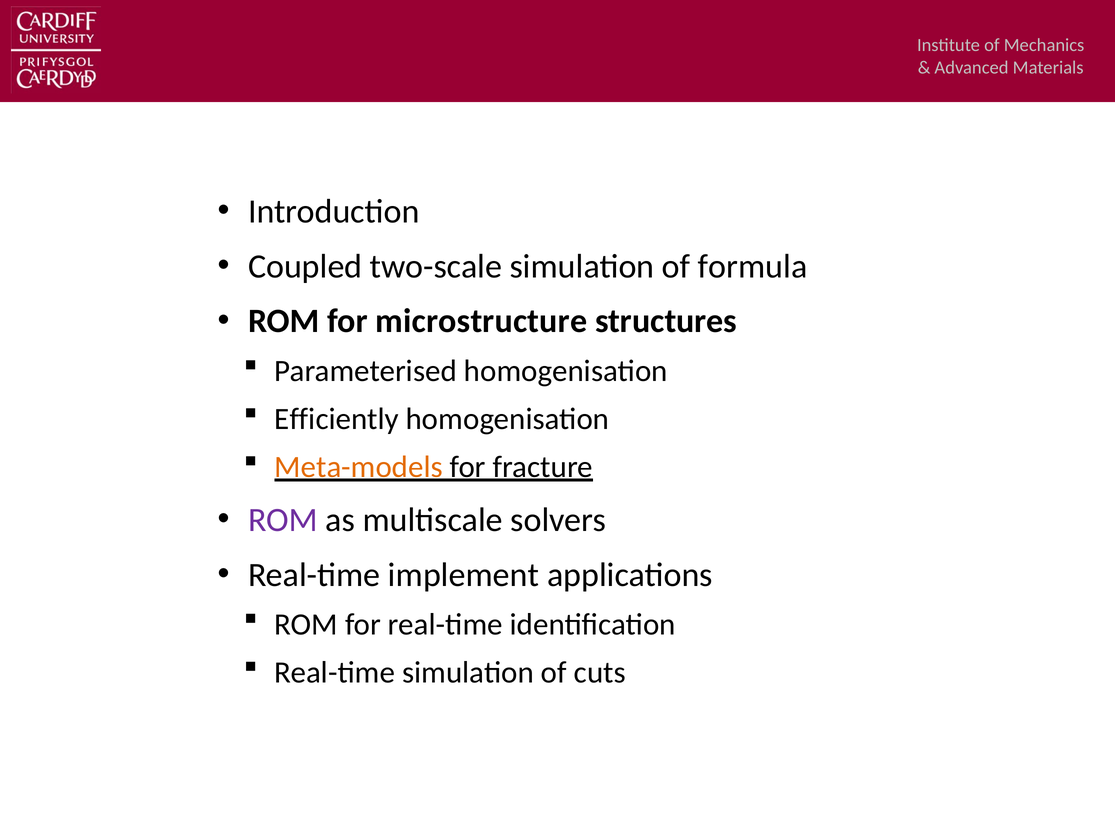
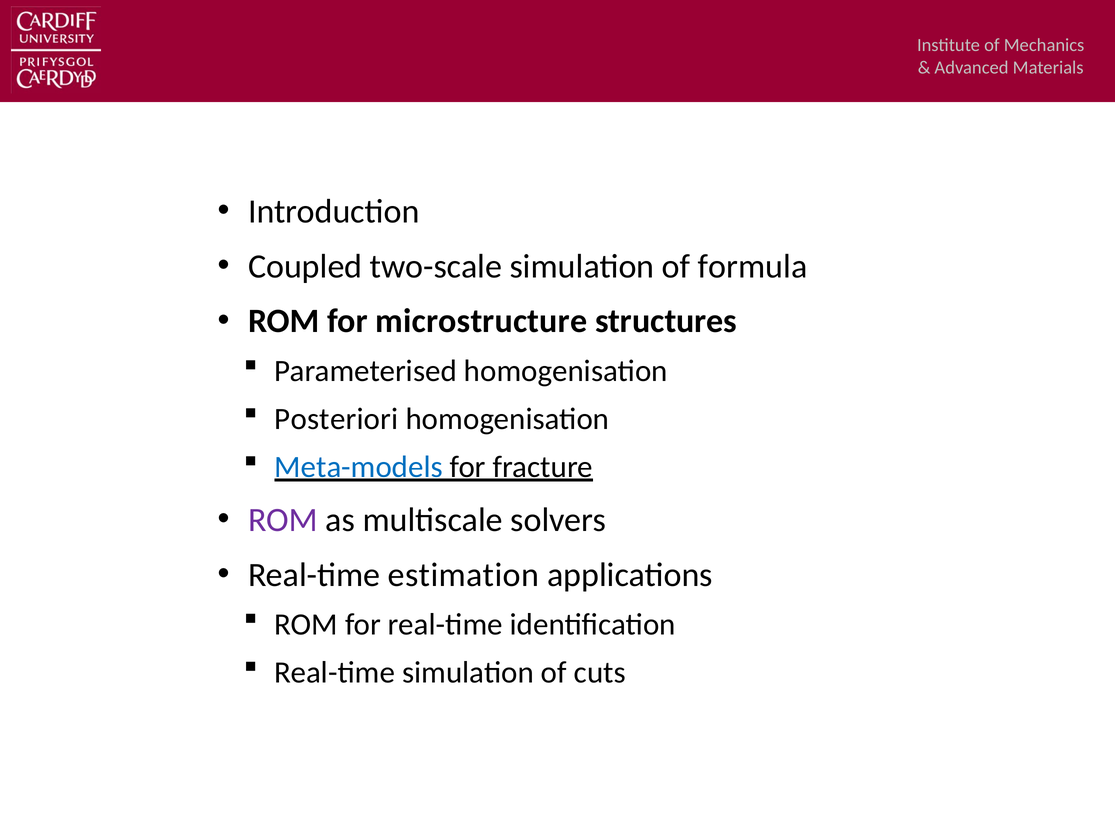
Efficiently: Efficiently -> Posteriori
Meta-models colour: orange -> blue
implement: implement -> estimation
